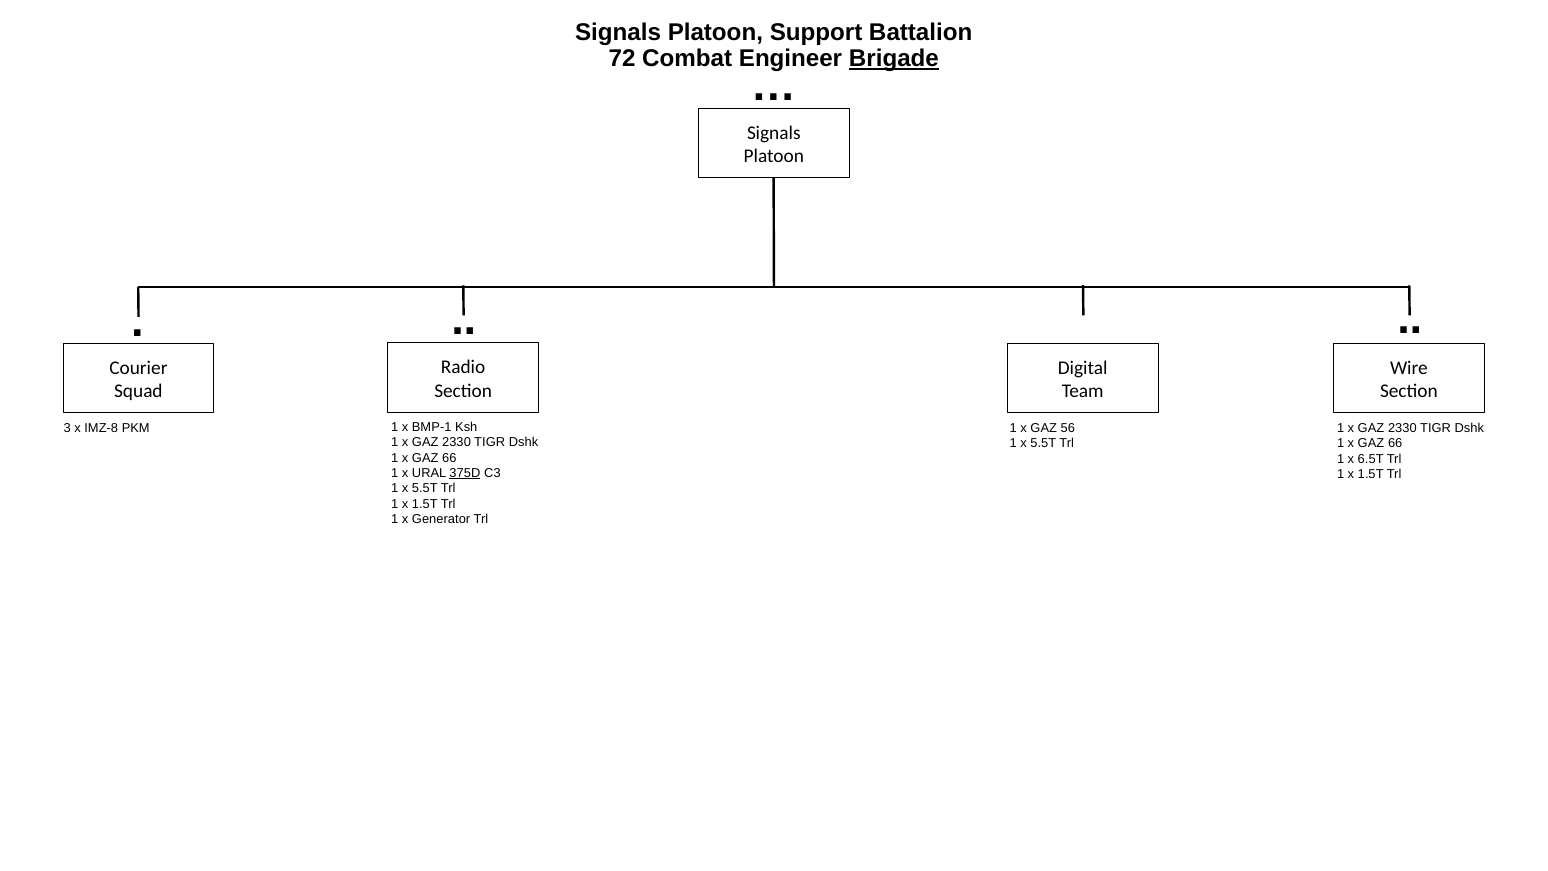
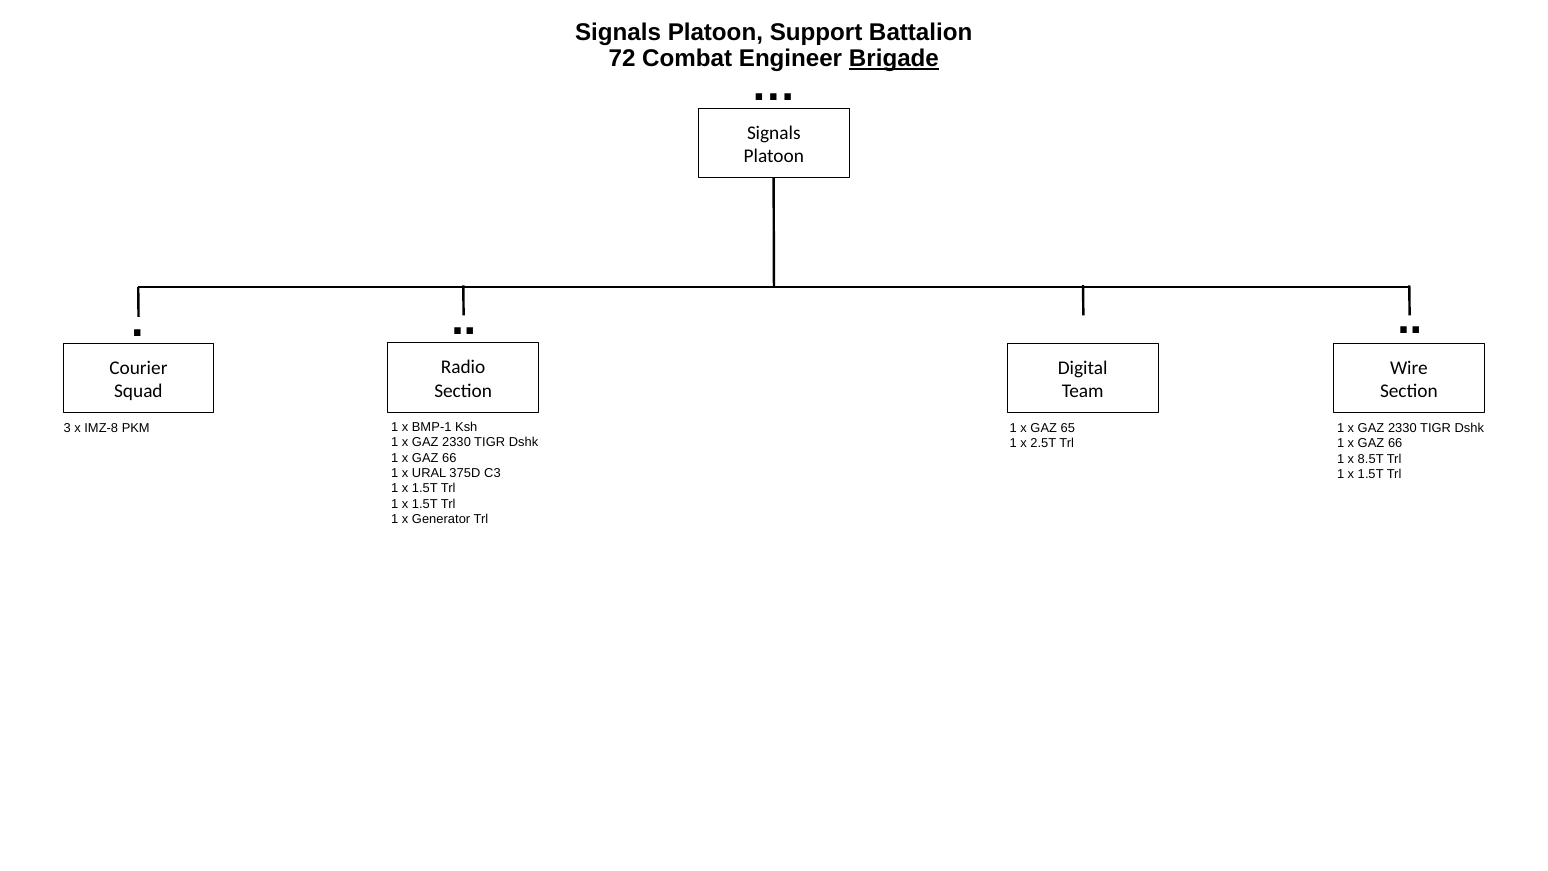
56: 56 -> 65
5.5T at (1043, 443): 5.5T -> 2.5T
6.5T: 6.5T -> 8.5T
375D underline: present -> none
5.5T at (425, 489): 5.5T -> 1.5T
